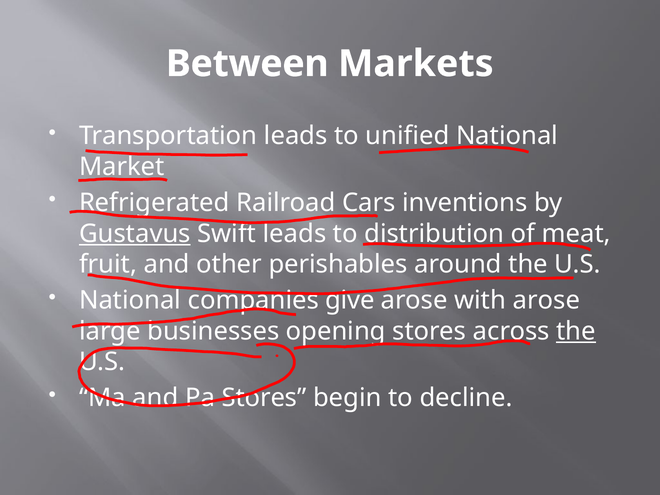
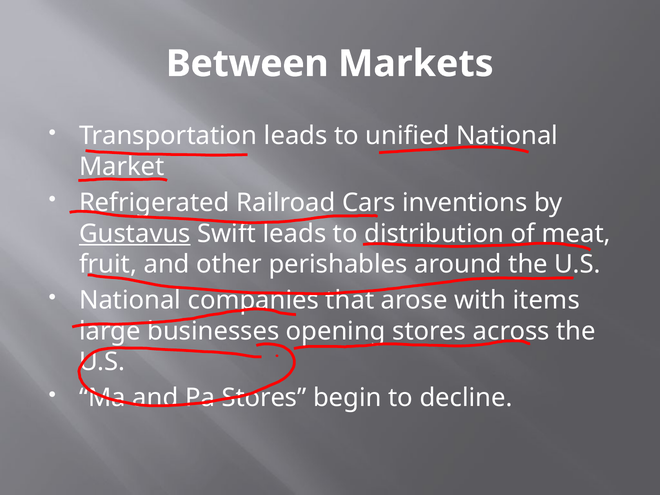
give: give -> that
with arose: arose -> items
the at (576, 331) underline: present -> none
